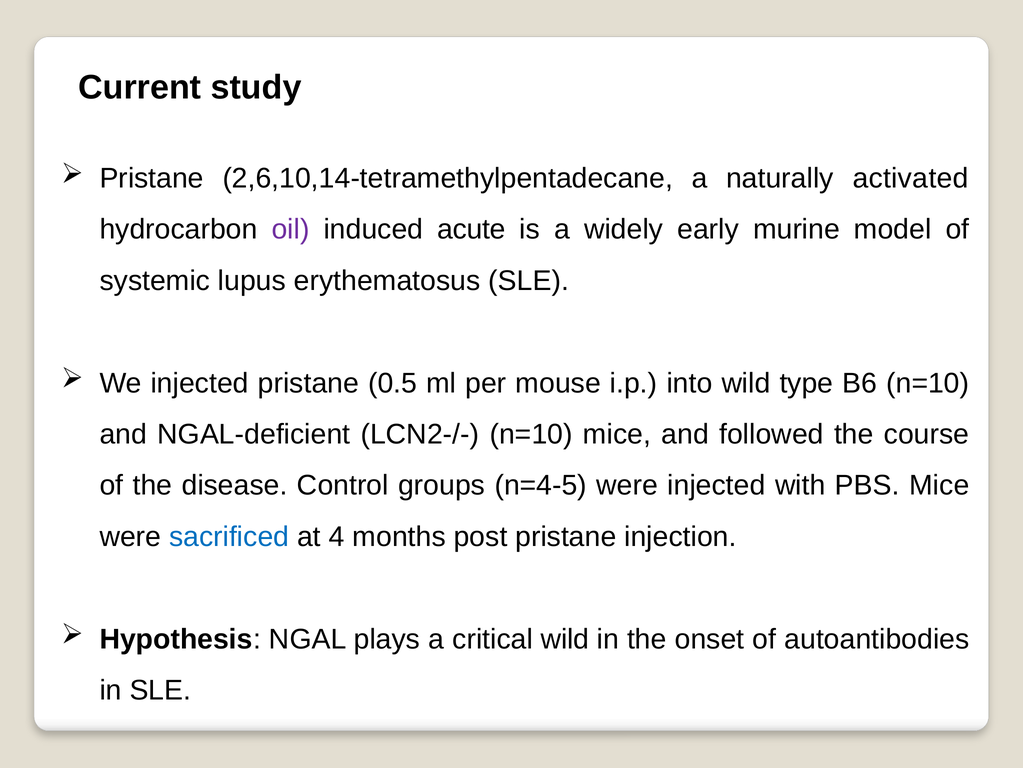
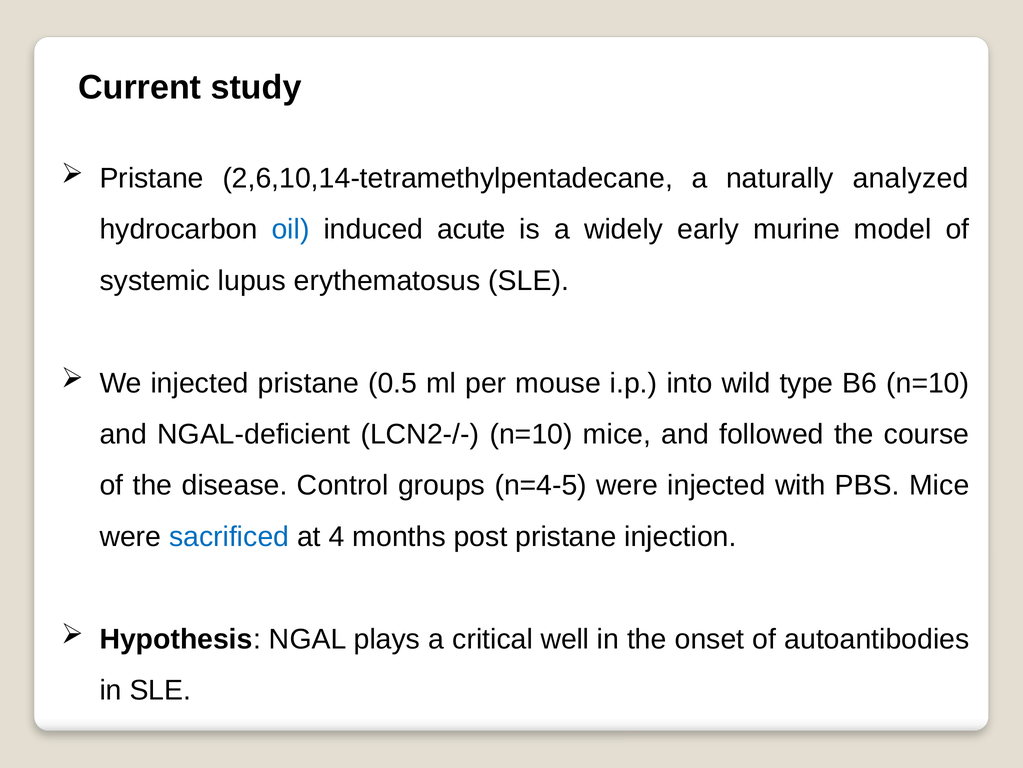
activated: activated -> analyzed
oil colour: purple -> blue
critical wild: wild -> well
